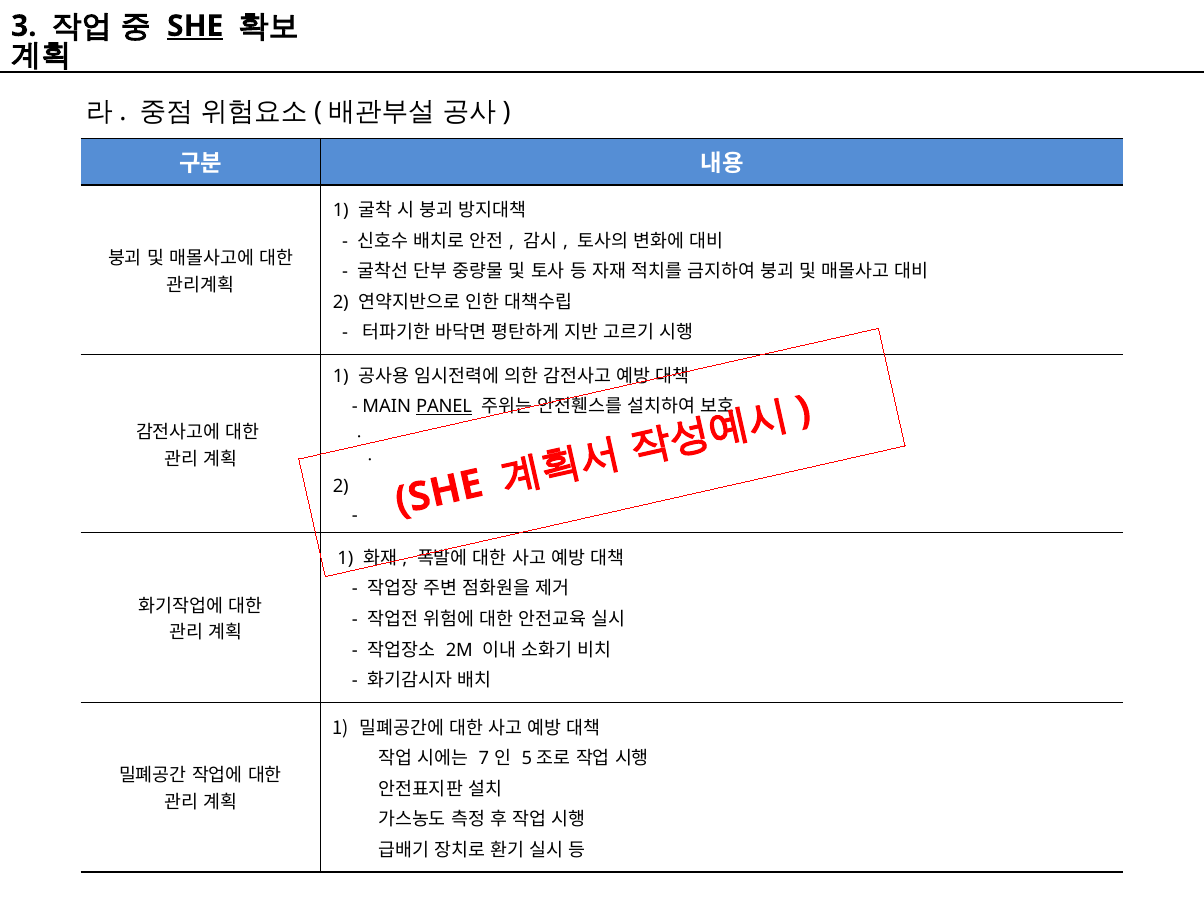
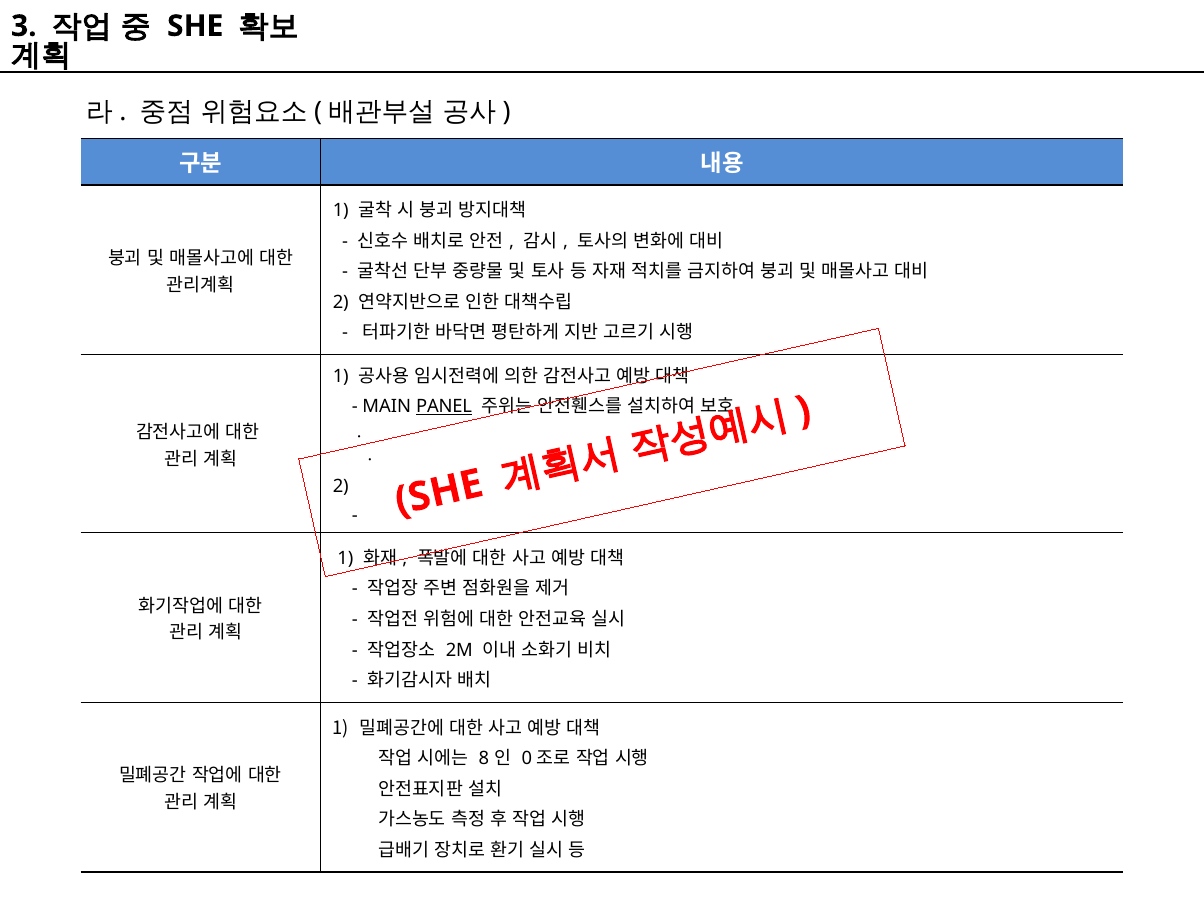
SHE underline: present -> none
7: 7 -> 8
5: 5 -> 0
